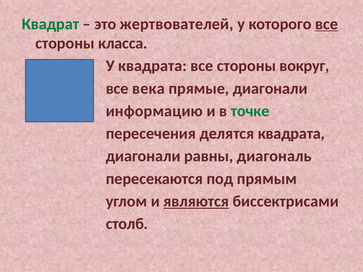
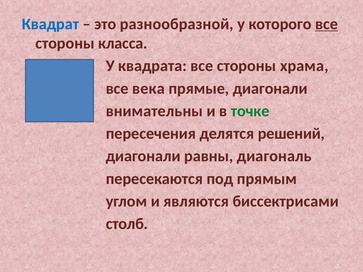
Квадрат colour: green -> blue
жертвователей: жертвователей -> разнообразной
вокруг: вокруг -> храма
информацию: информацию -> внимательны
делятся квадрата: квадрата -> решений
являются underline: present -> none
